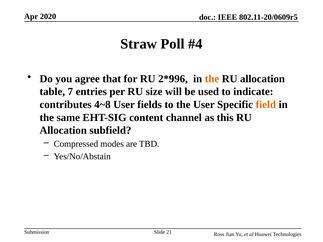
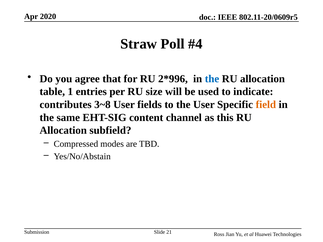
the at (212, 79) colour: orange -> blue
7: 7 -> 1
4~8: 4~8 -> 3~8
